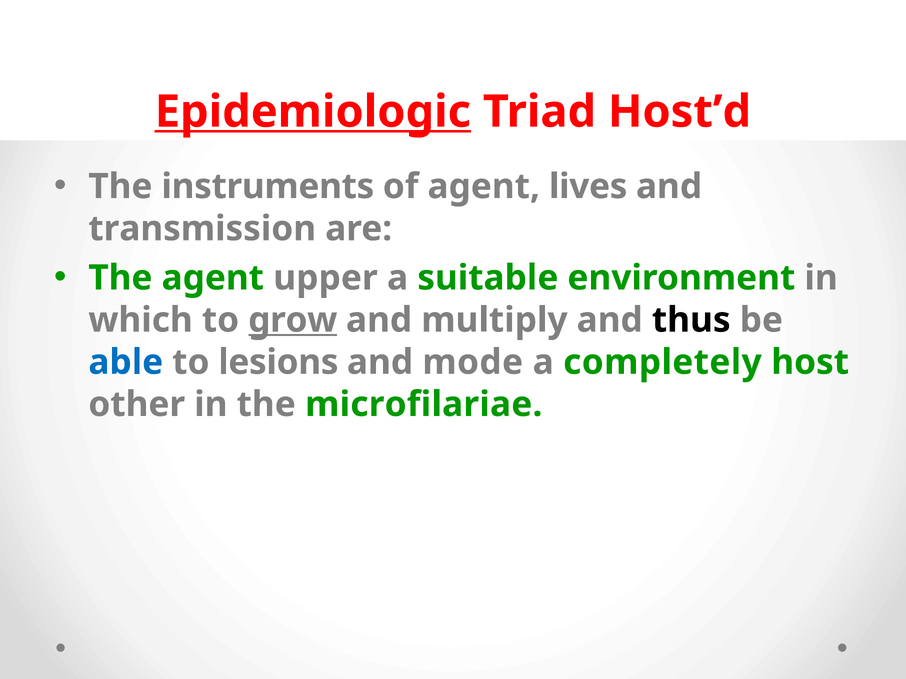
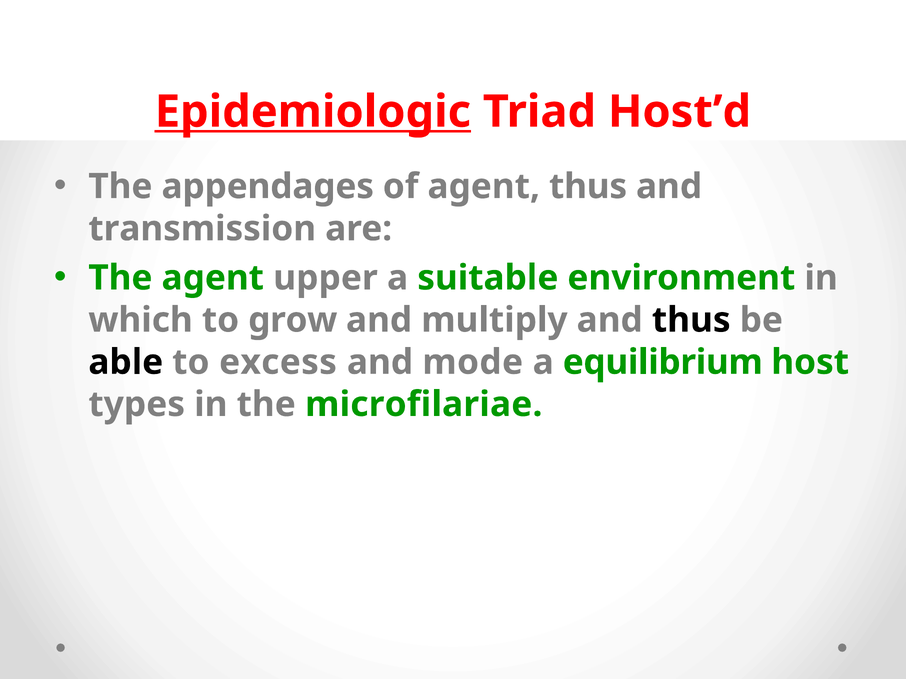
instruments: instruments -> appendages
agent lives: lives -> thus
grow underline: present -> none
able colour: blue -> black
lesions: lesions -> excess
completely: completely -> equilibrium
other: other -> types
